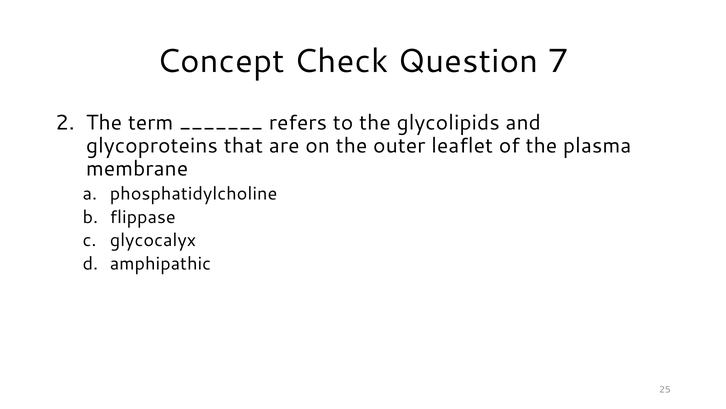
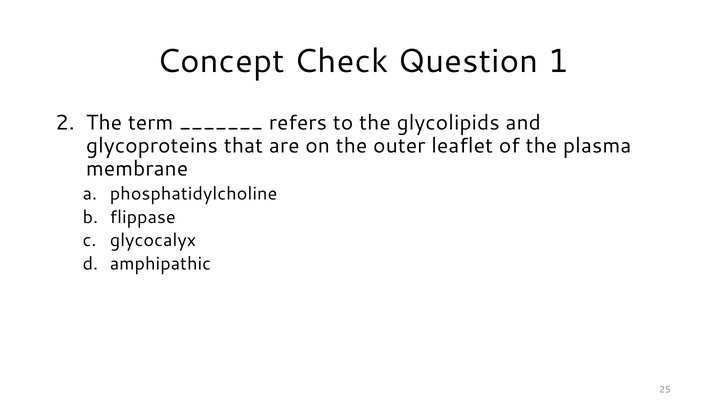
7: 7 -> 1
